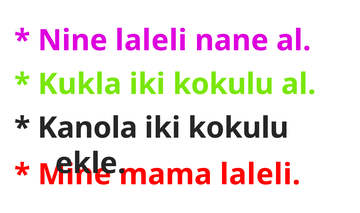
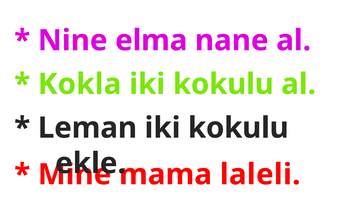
Nine laleli: laleli -> elma
Kukla: Kukla -> Kokla
Kanola: Kanola -> Leman
